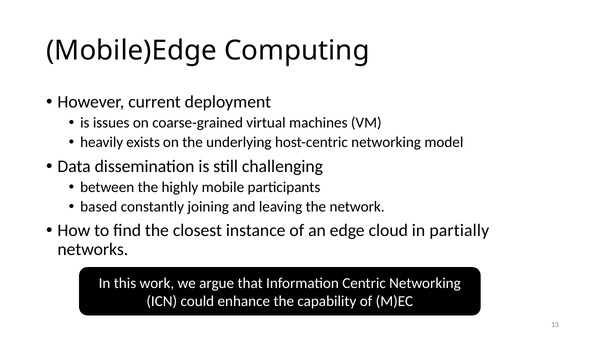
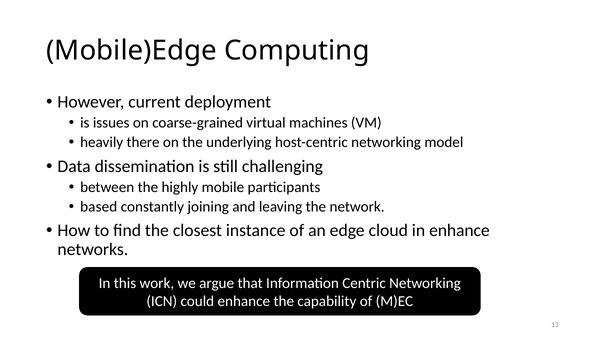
exists: exists -> there
in partially: partially -> enhance
